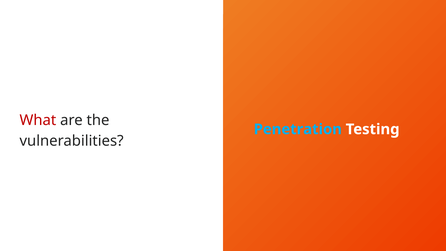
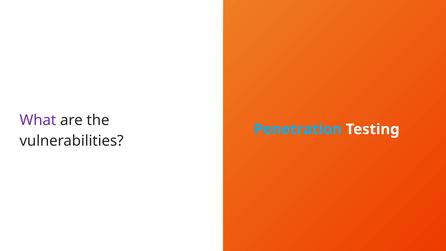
What colour: red -> purple
